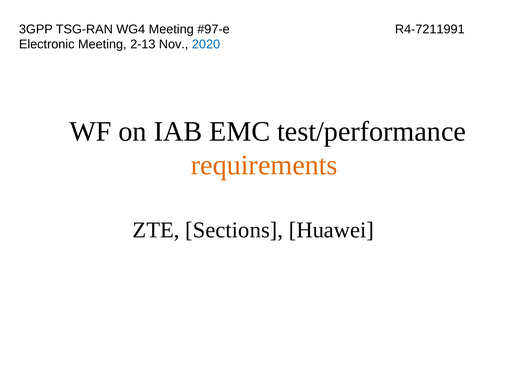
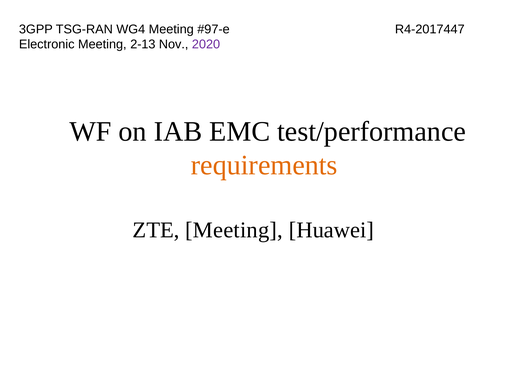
R4-7211991: R4-7211991 -> R4-2017447
2020 colour: blue -> purple
ZTE Sections: Sections -> Meeting
